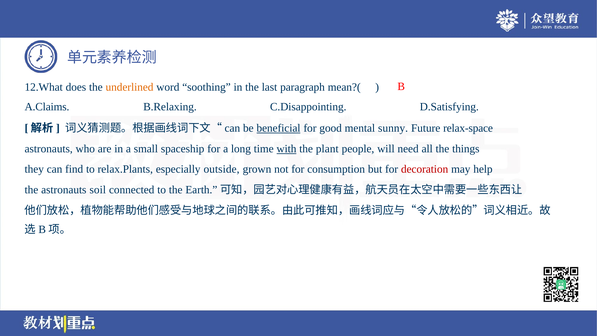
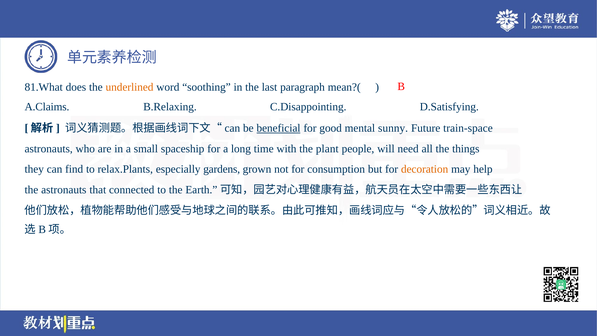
12.What: 12.What -> 81.What
relax-space: relax-space -> train-space
with underline: present -> none
outside: outside -> gardens
decoration colour: red -> orange
soil: soil -> that
